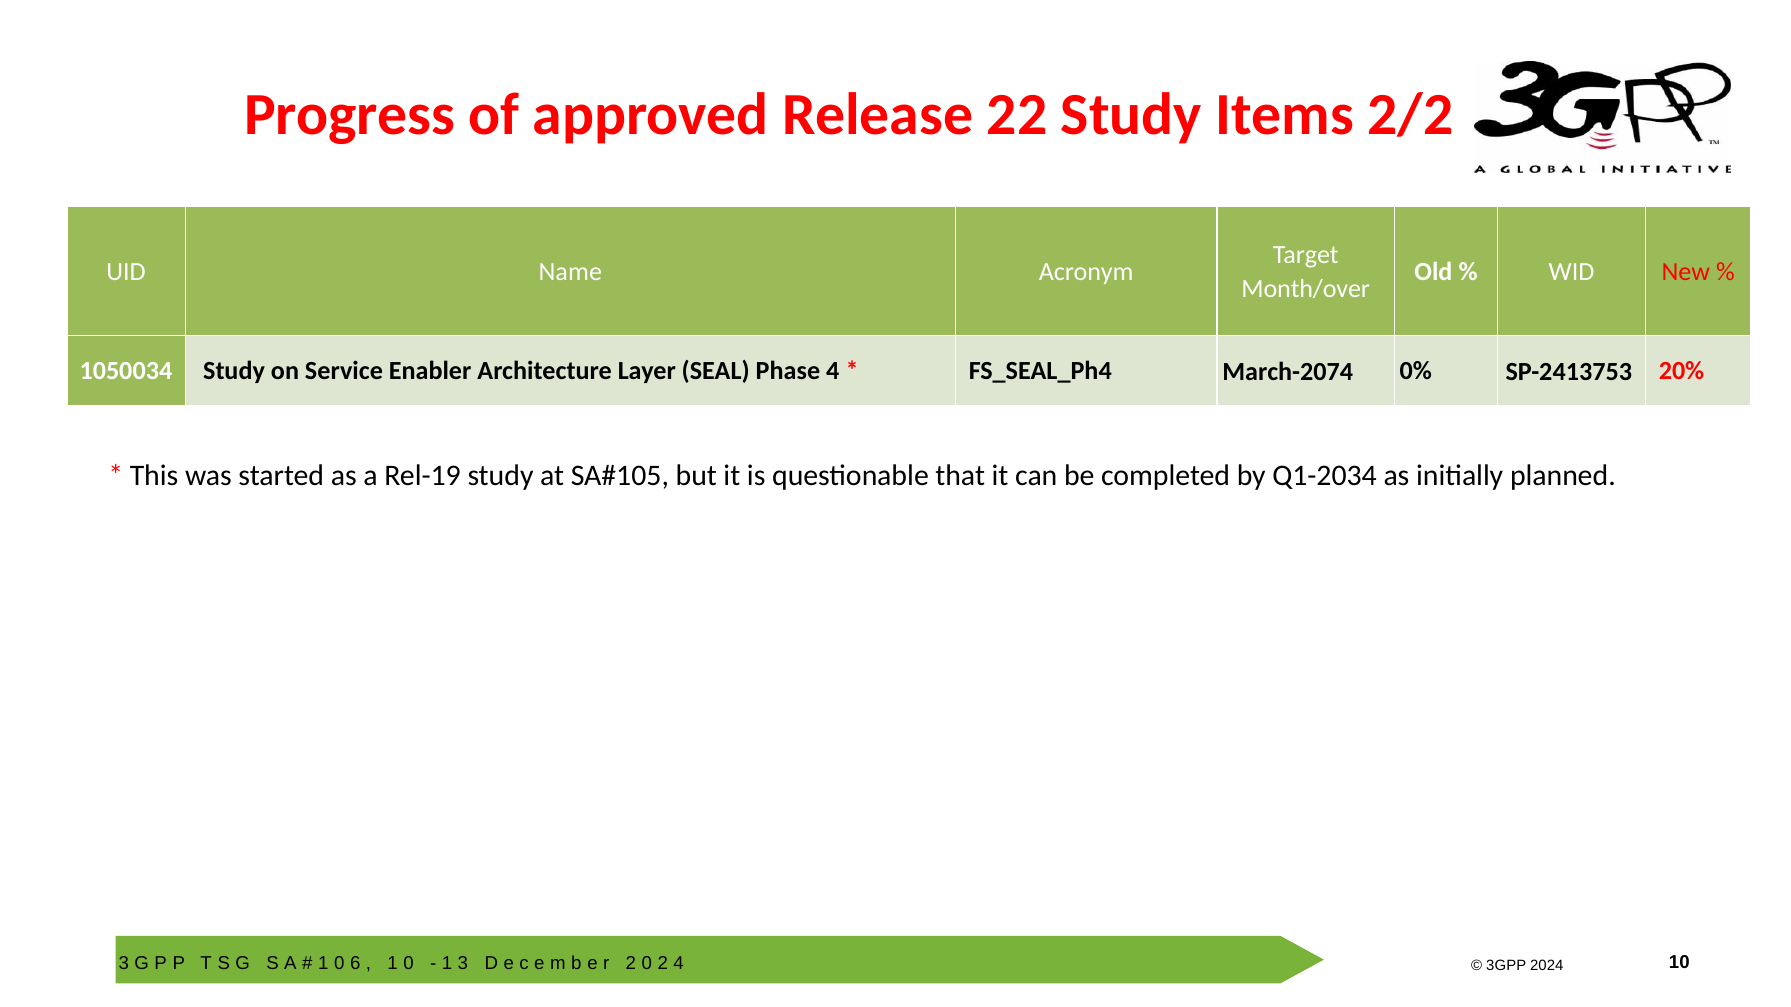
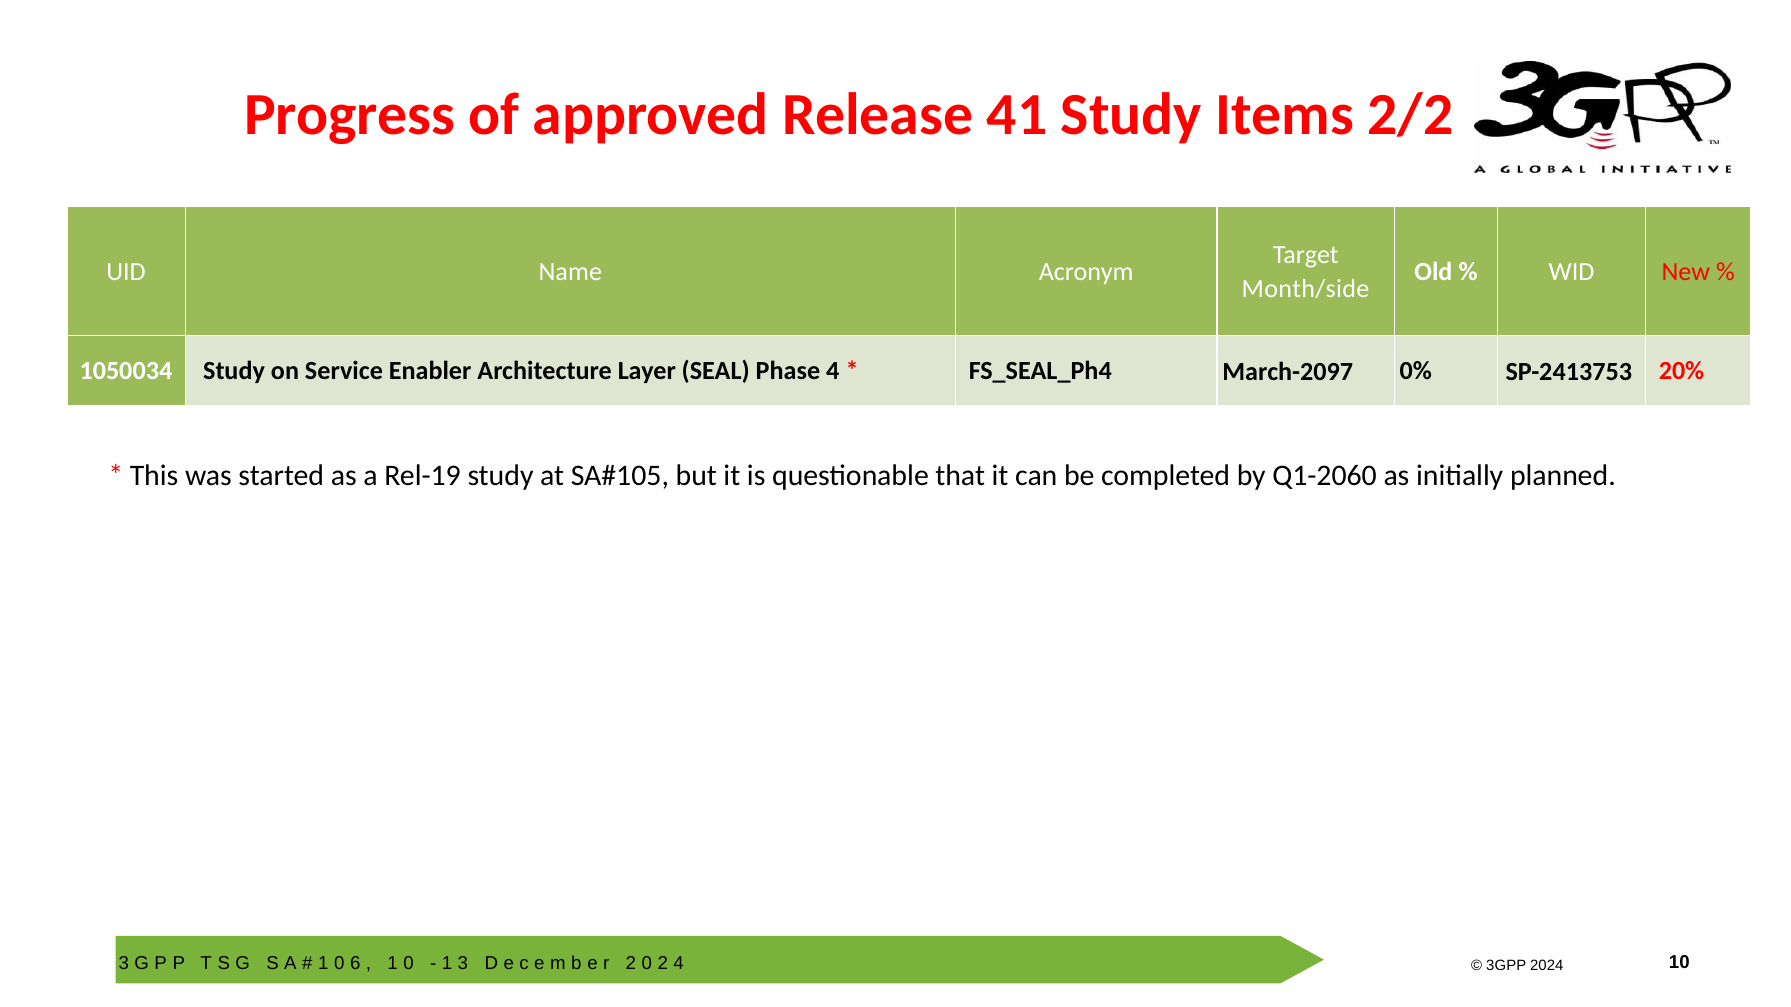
22: 22 -> 41
Month/over: Month/over -> Month/side
March-2074: March-2074 -> March-2097
Q1-2034: Q1-2034 -> Q1-2060
